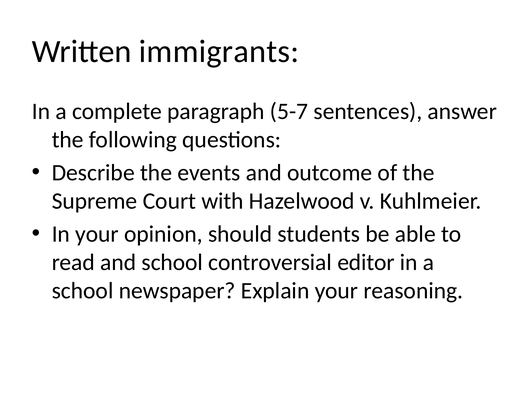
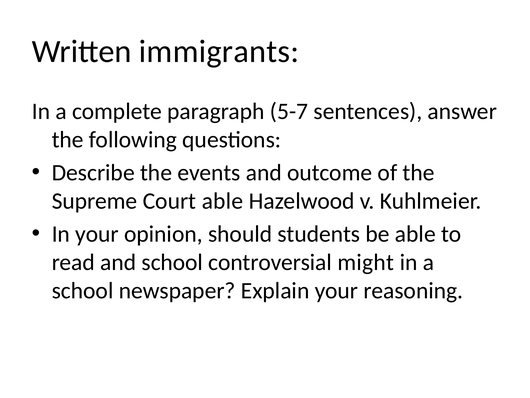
Court with: with -> able
editor: editor -> might
